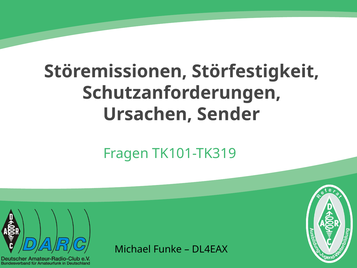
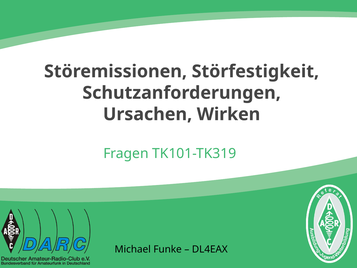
Sender: Sender -> Wirken
